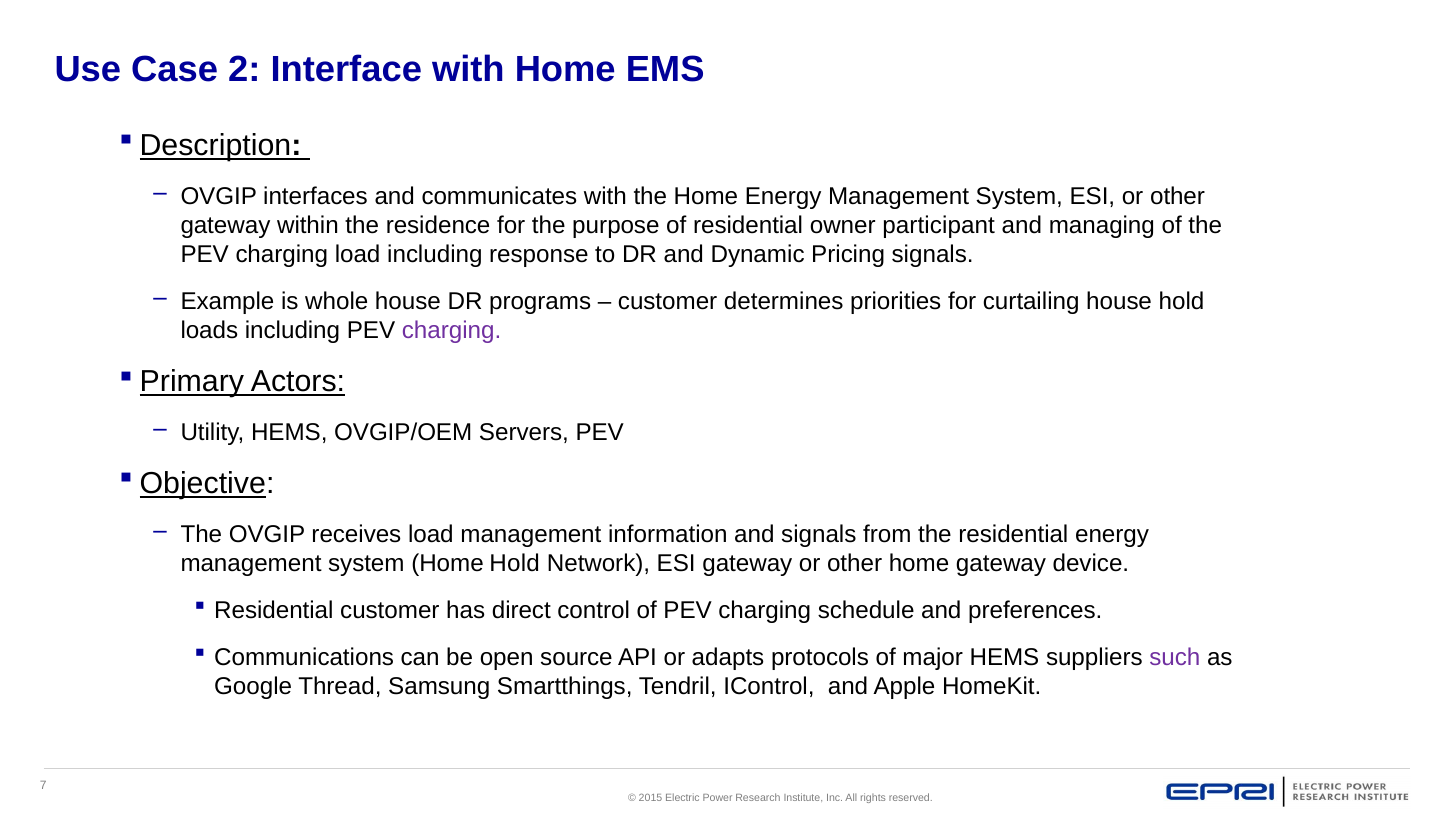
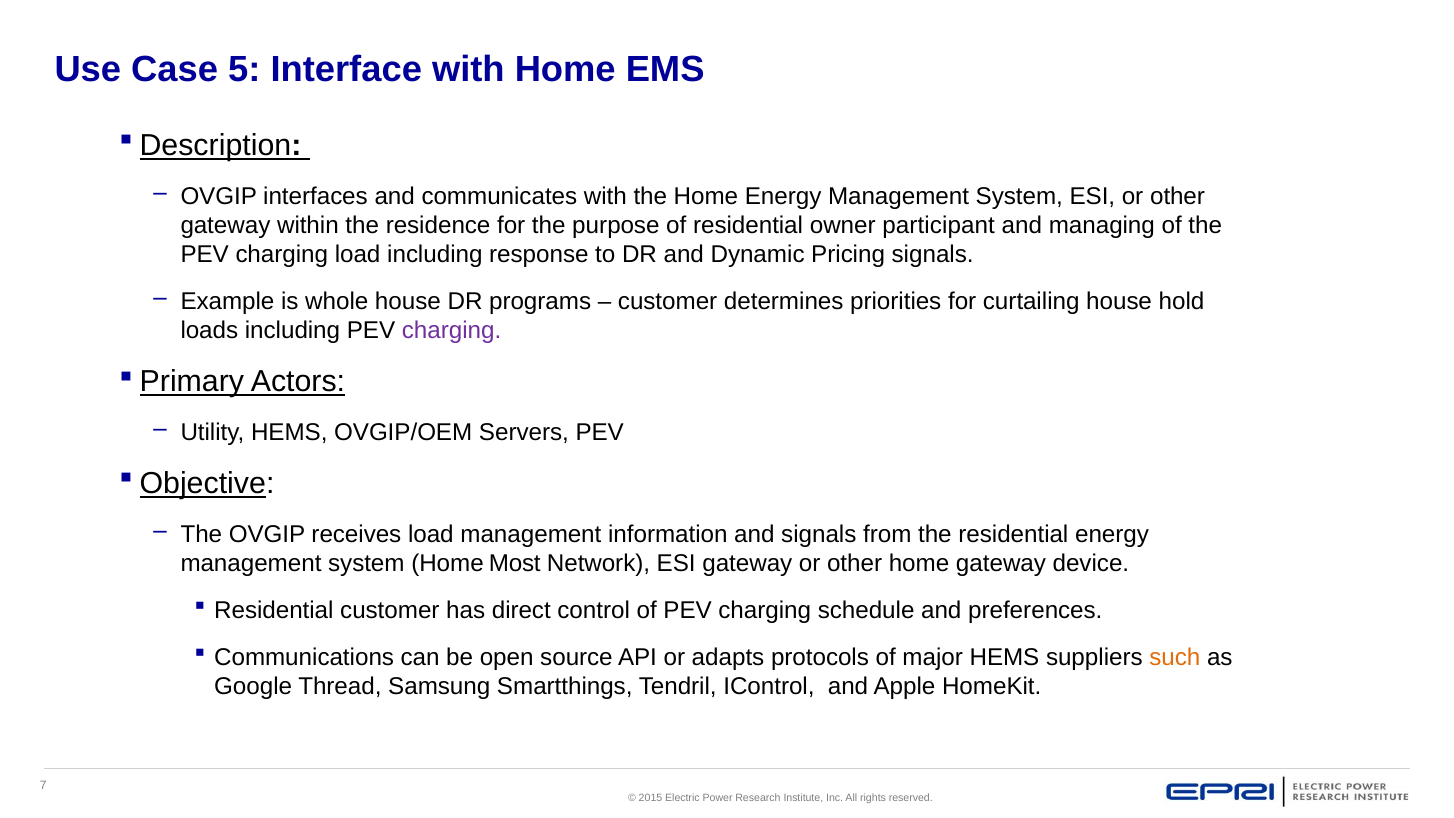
2: 2 -> 5
Home Hold: Hold -> Most
such colour: purple -> orange
